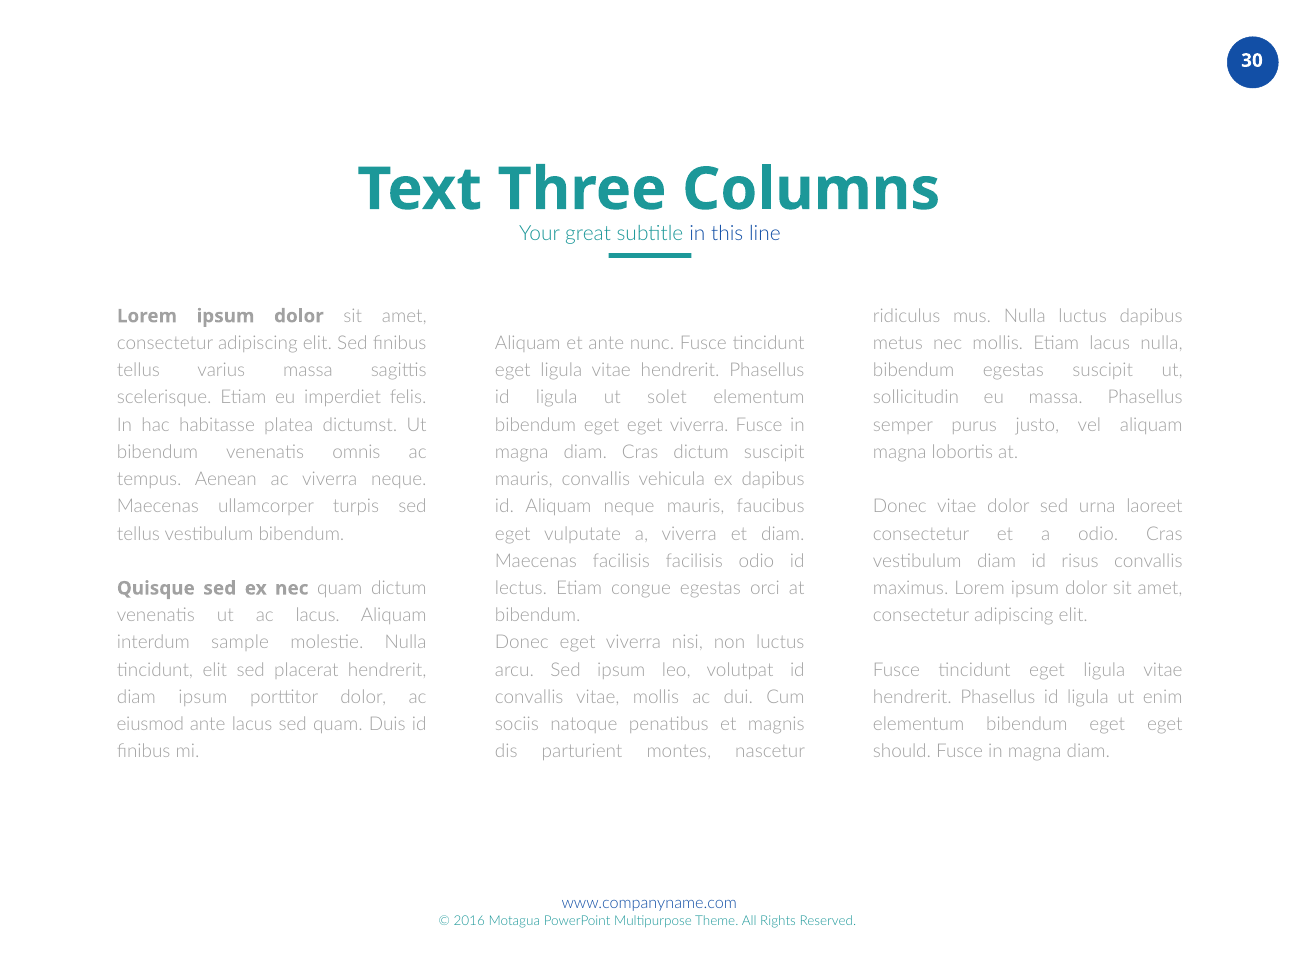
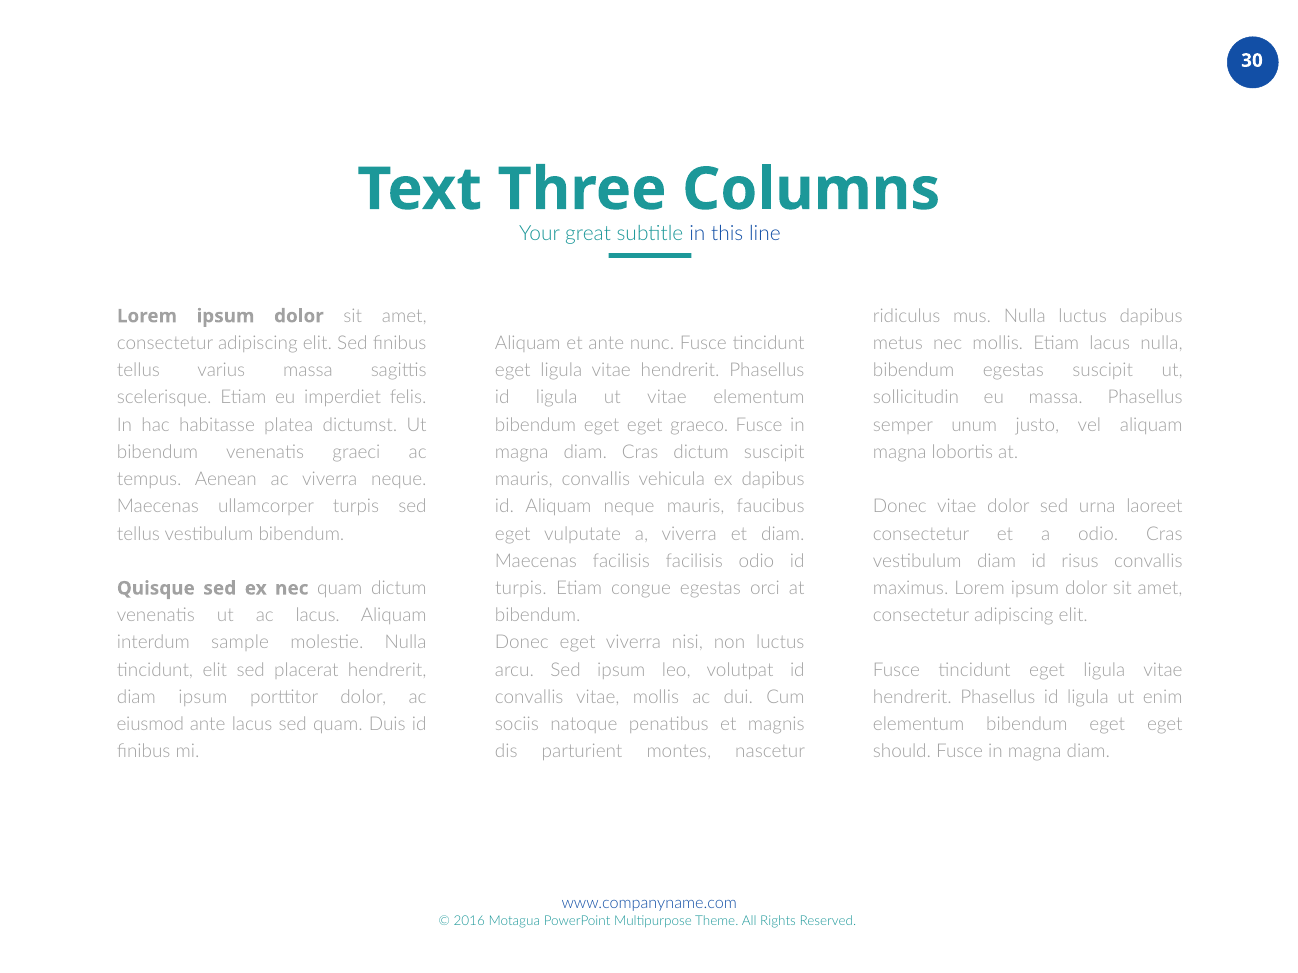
ut solet: solet -> vitae
eget eget viverra: viverra -> graeco
purus: purus -> unum
omnis: omnis -> graeci
lectus at (521, 589): lectus -> turpis
